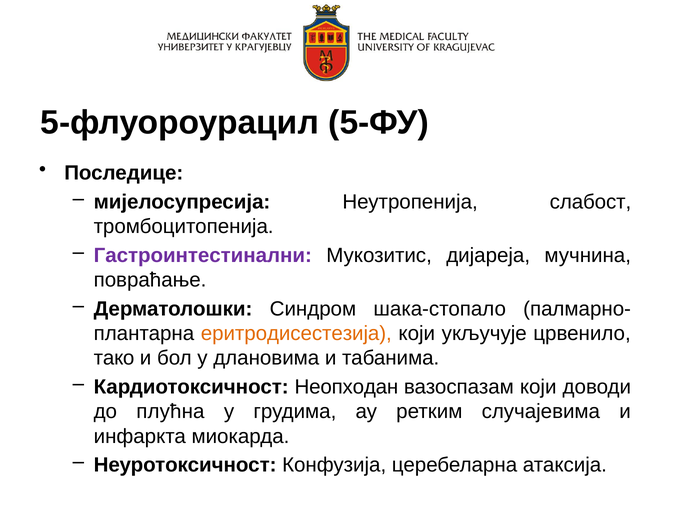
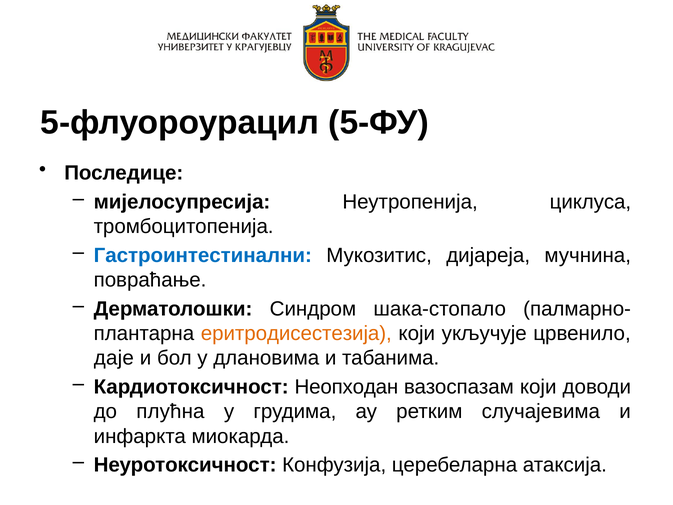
слабост: слабост -> циклуса
Гастроинтестинални colour: purple -> blue
тако: тако -> даје
